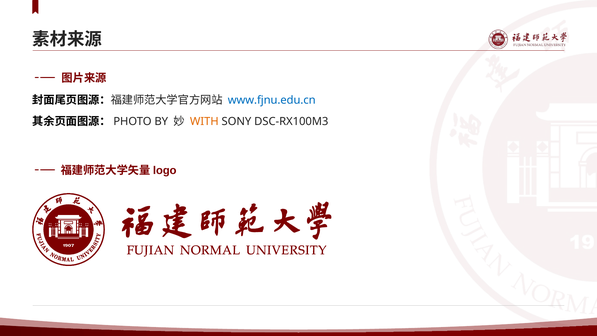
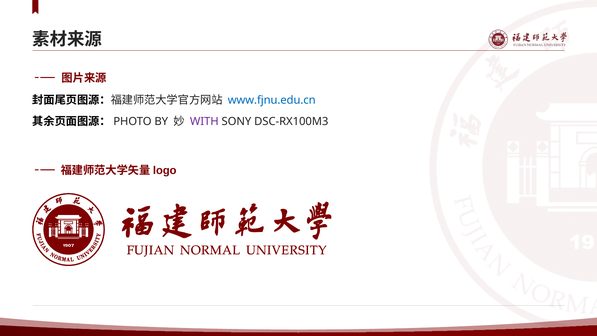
WITH colour: orange -> purple
